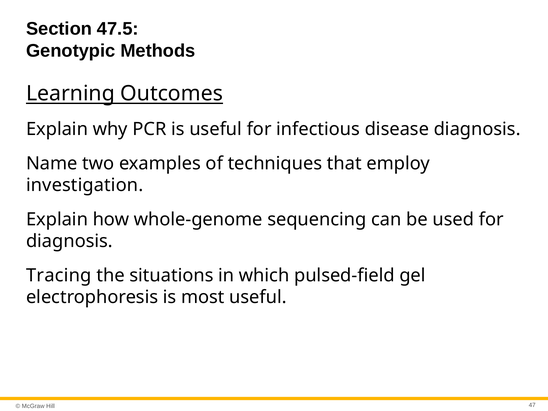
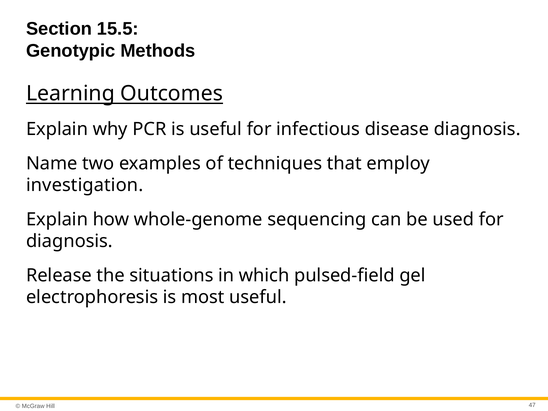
47.5: 47.5 -> 15.5
Tracing: Tracing -> Release
